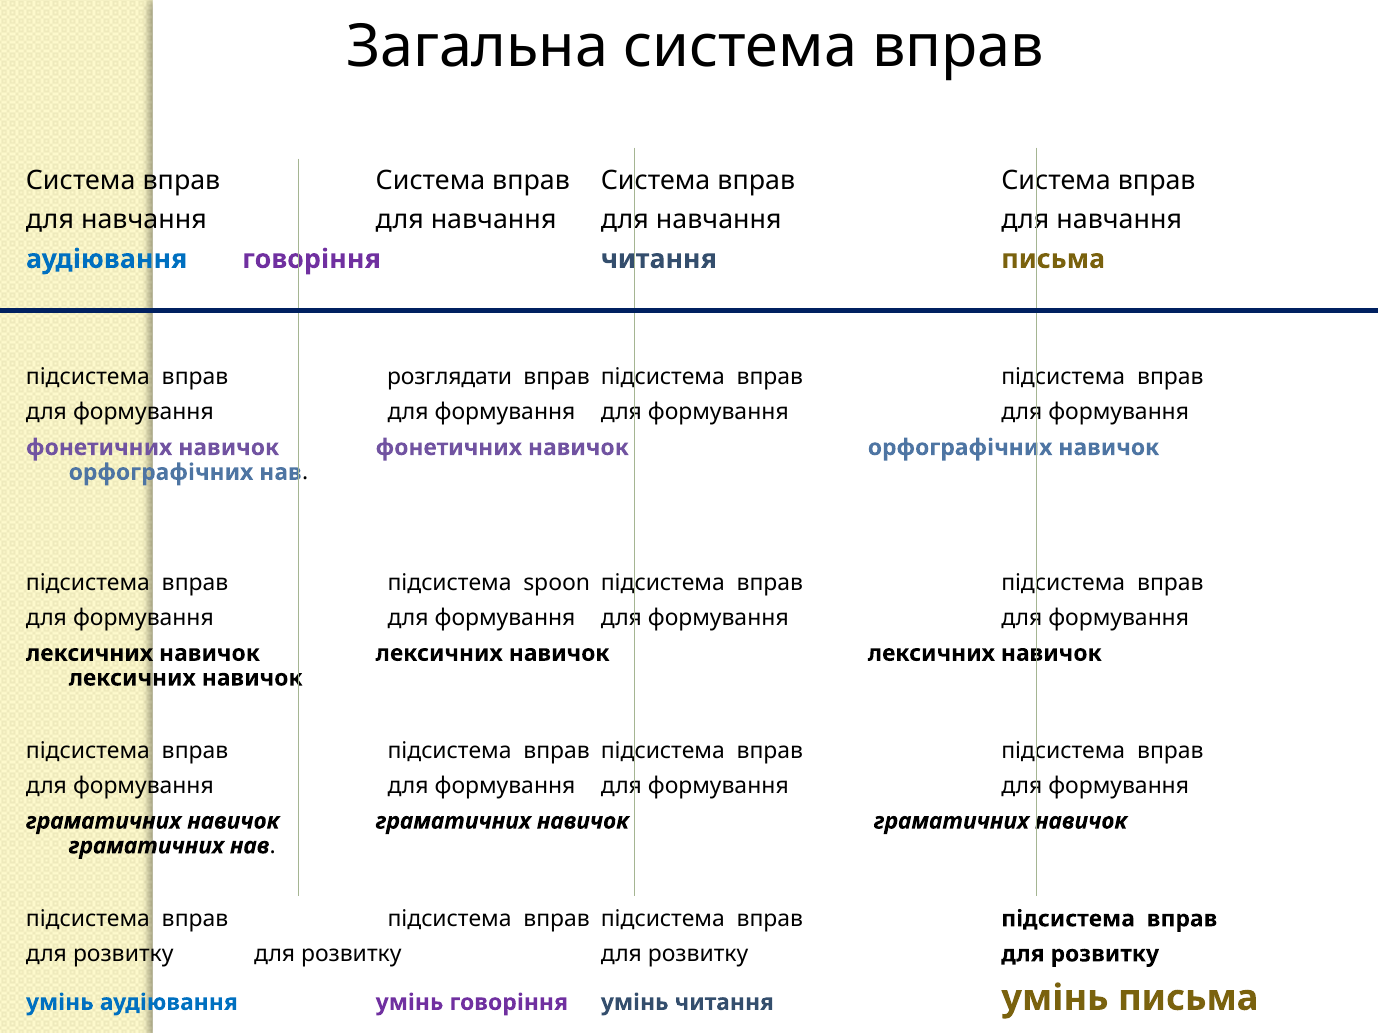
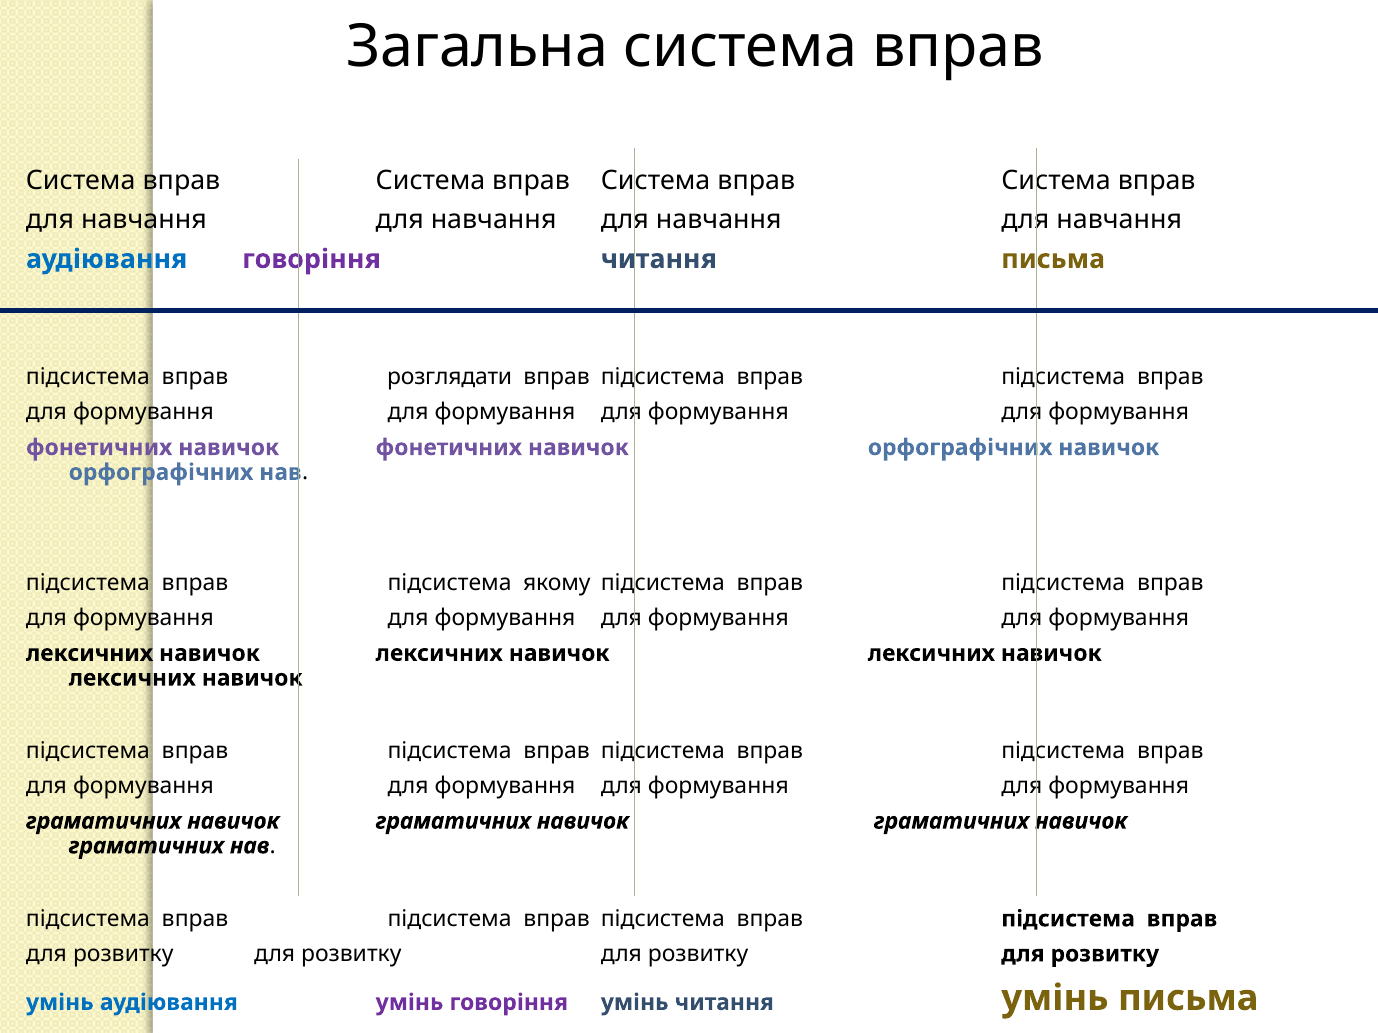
spoon: spoon -> якому
